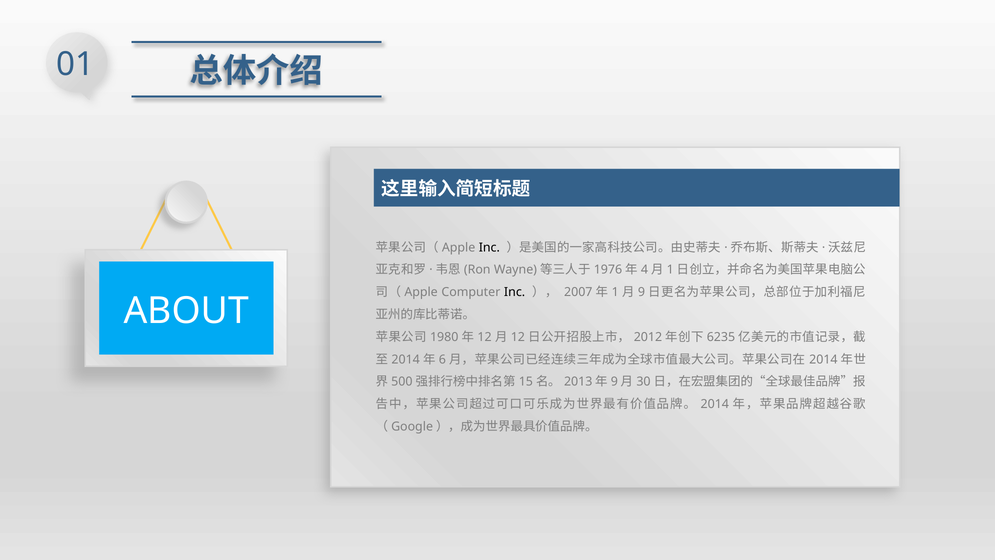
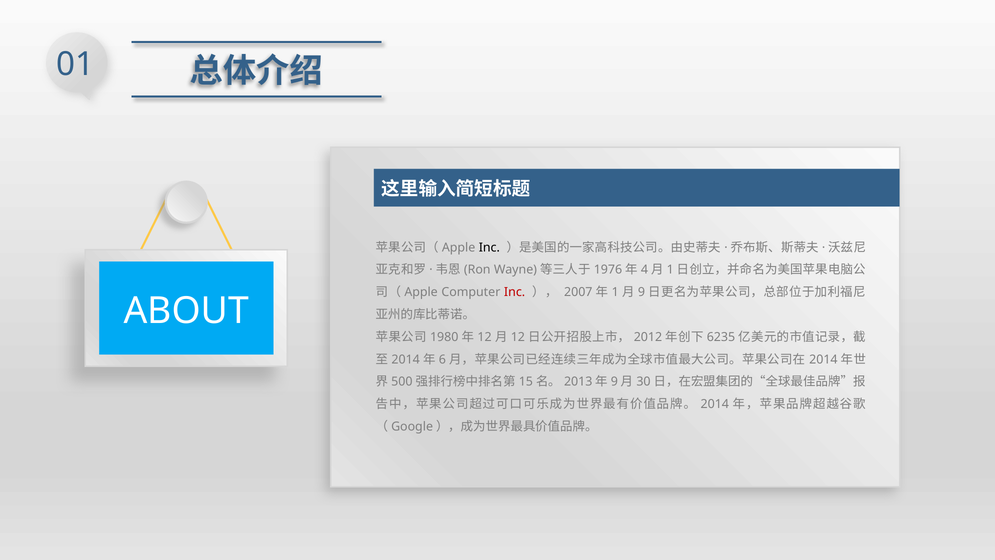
Inc at (515, 292) colour: black -> red
